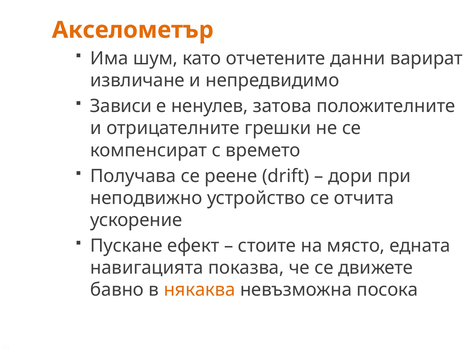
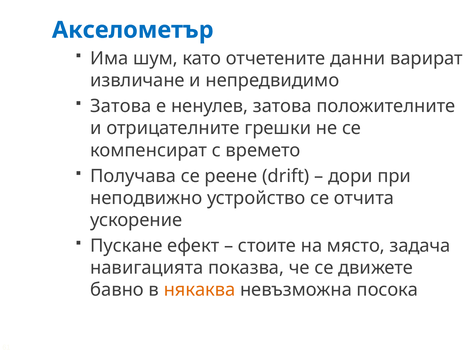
Акселометър colour: orange -> blue
Зависи at (121, 106): Зависи -> Затова
едната: едната -> задача
